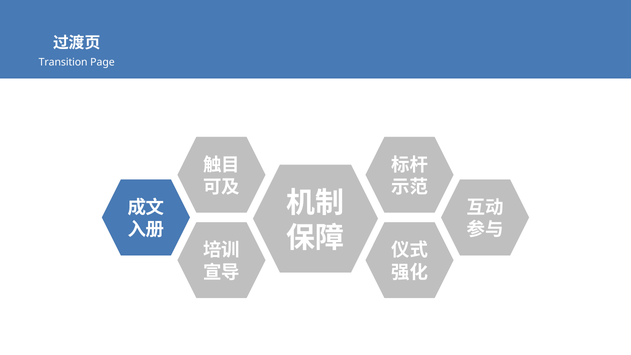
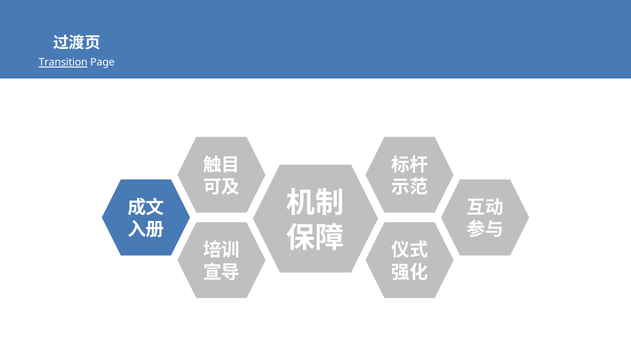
Transition underline: none -> present
